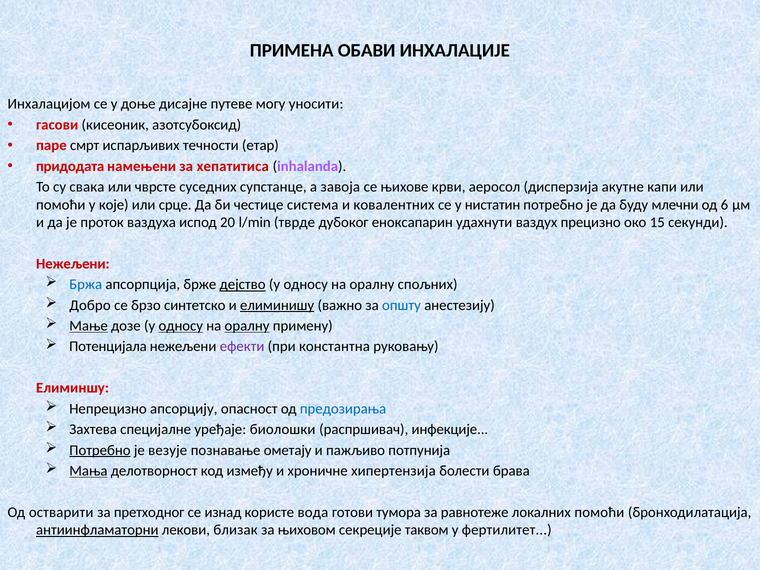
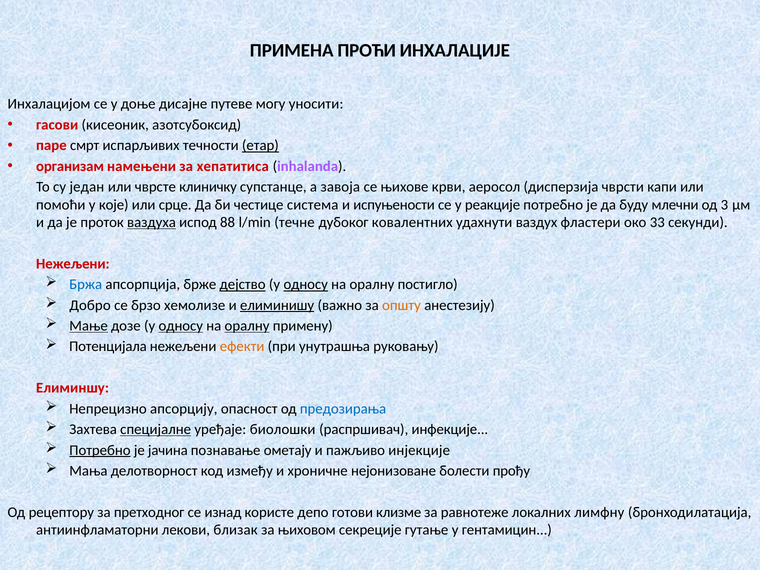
ОБАВИ: ОБАВИ -> ПРОЋИ
етар underline: none -> present
придодата: придодата -> организам
свака: свака -> један
суседних: суседних -> клиничку
акутне: акутне -> чврсти
ковалентних: ковалентних -> испуњености
нистатин: нистатин -> реакције
6: 6 -> 3
ваздуха underline: none -> present
20: 20 -> 88
тврде: тврде -> течне
еноксапарин: еноксапарин -> ковалентних
прецизно: прецизно -> фластери
15: 15 -> 33
односу at (306, 284) underline: none -> present
спољних: спољних -> постигло
синтетско: синтетско -> хемолизе
општу colour: blue -> orange
ефекти colour: purple -> orange
константна: константна -> унутрашња
специјалне underline: none -> present
везује: везује -> јачина
потпунија: потпунија -> инјекције
Мања underline: present -> none
хипертензија: хипертензија -> нејонизоване
брава: брава -> прођу
остварити: остварити -> рецептору
вода: вода -> депо
тумора: тумора -> клизме
локалних помоћи: помоћи -> лимфну
антиинфламаторни underline: present -> none
таквом: таквом -> гутање
фертилитет: фертилитет -> гентамицин
